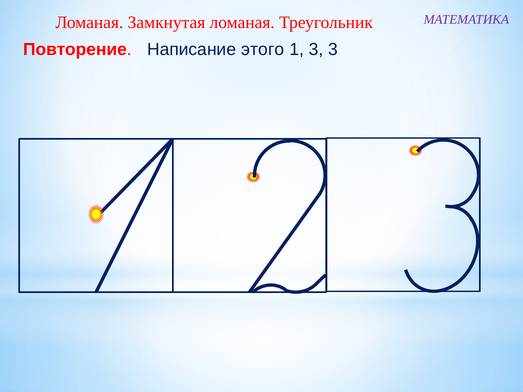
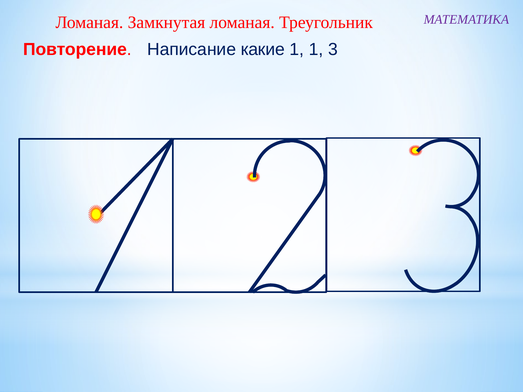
этого: этого -> какие
1 3: 3 -> 1
